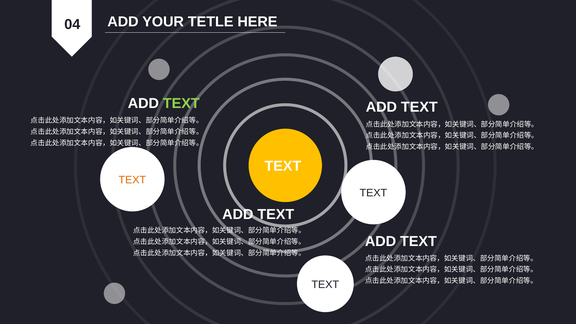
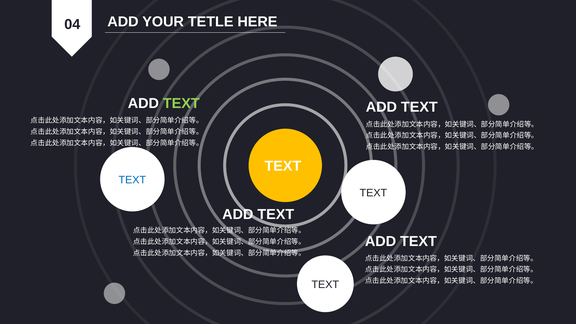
TEXT at (132, 180) colour: orange -> blue
